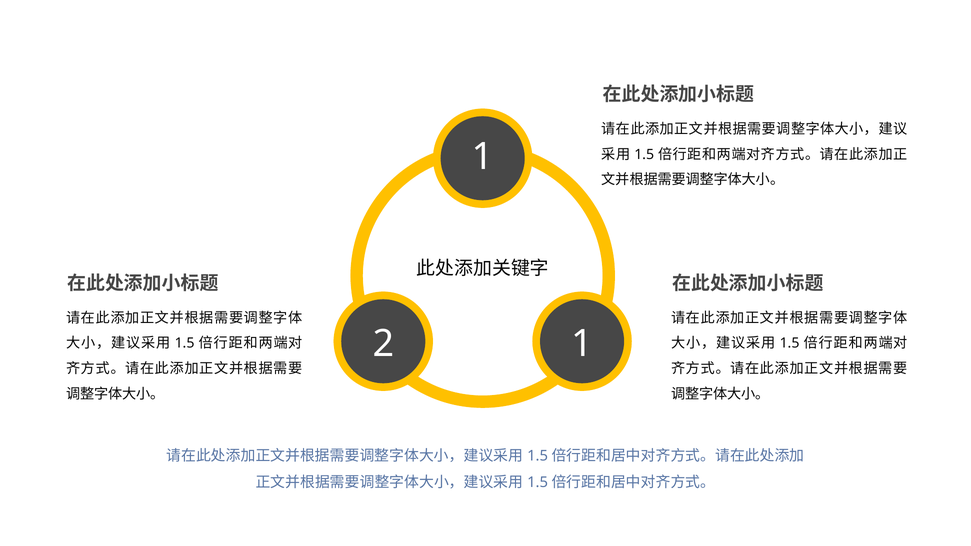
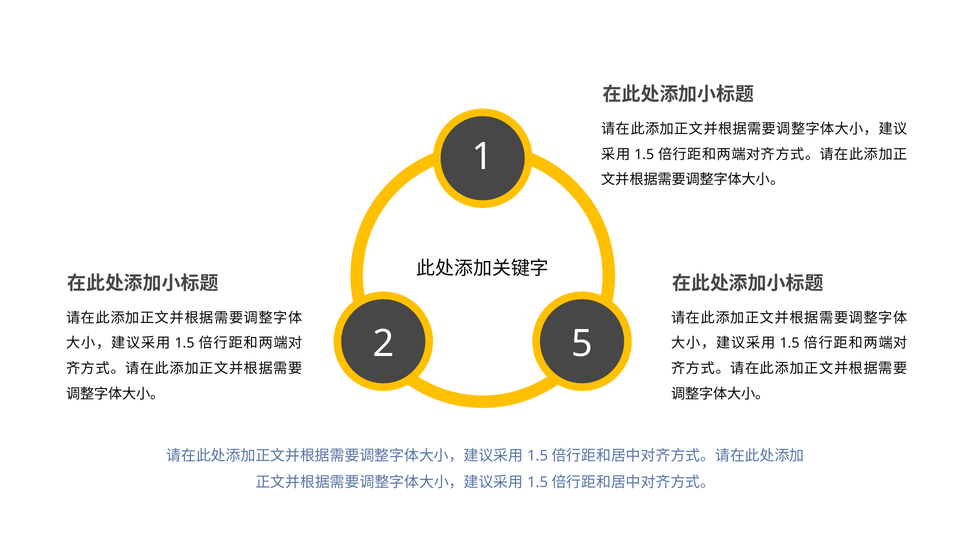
2 1: 1 -> 5
